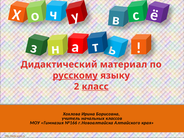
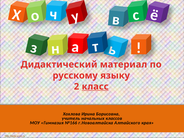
русскому underline: present -> none
